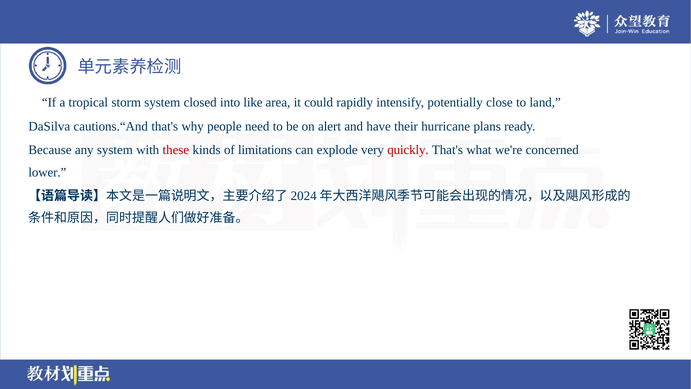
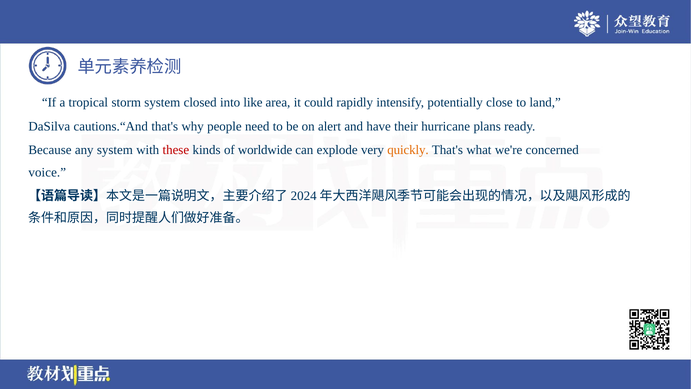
limitations: limitations -> worldwide
quickly colour: red -> orange
lower: lower -> voice
